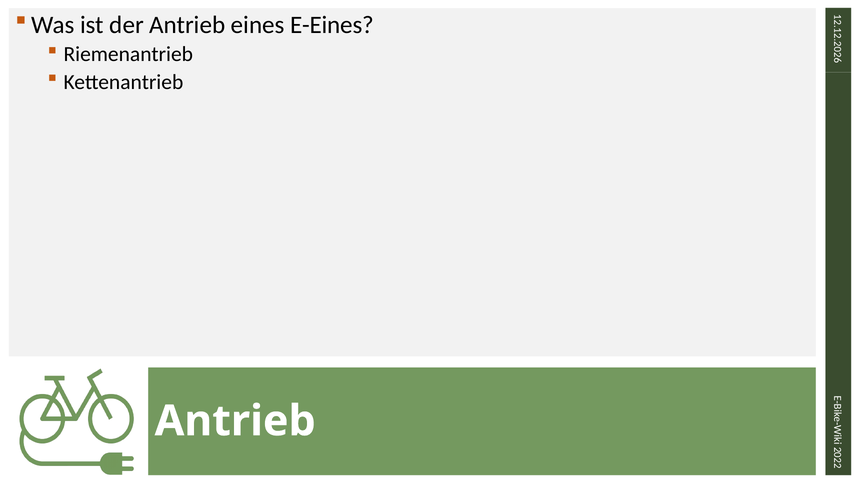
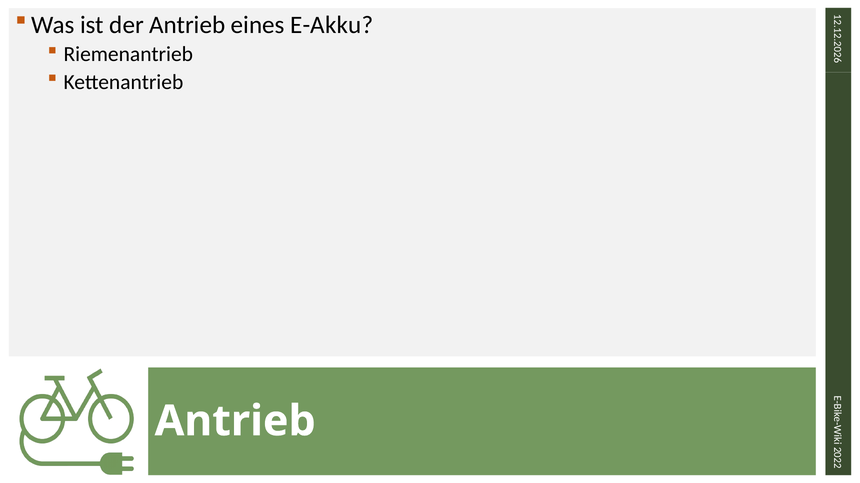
E-Eines: E-Eines -> E-Akku
